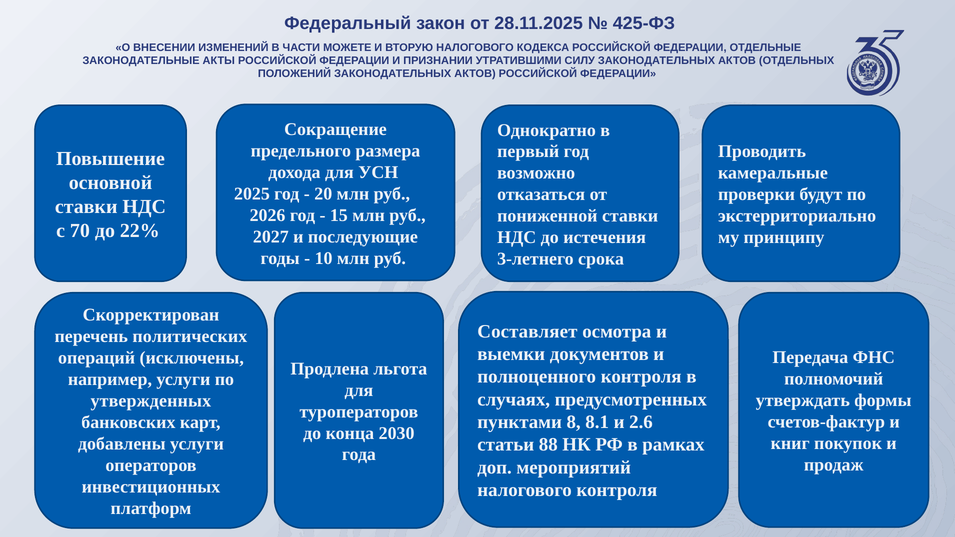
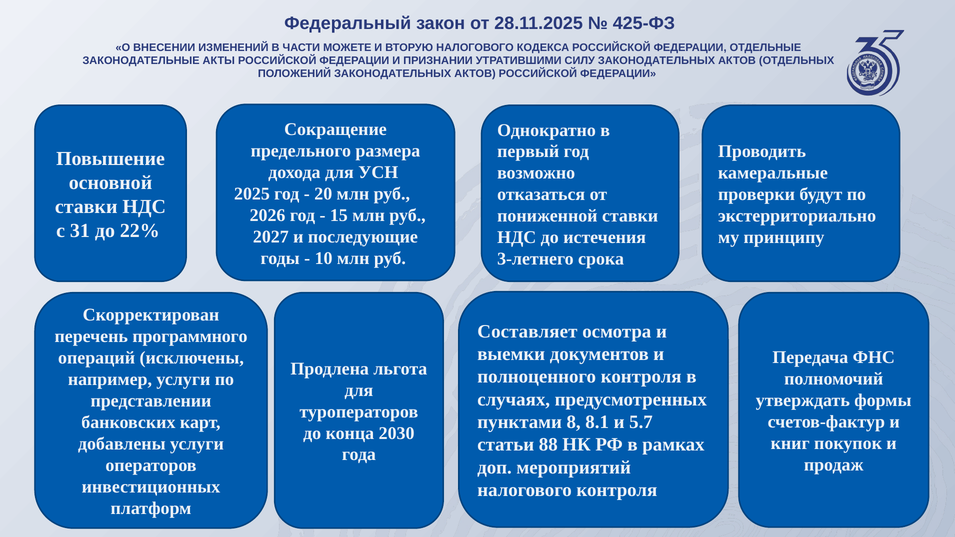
70: 70 -> 31
политических: политических -> программного
утвержденных: утвержденных -> представлении
2.6: 2.6 -> 5.7
